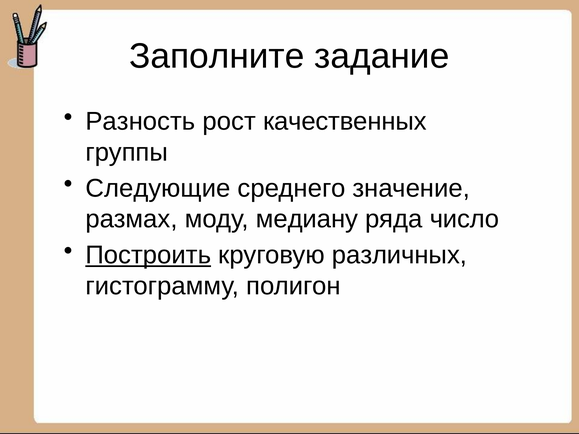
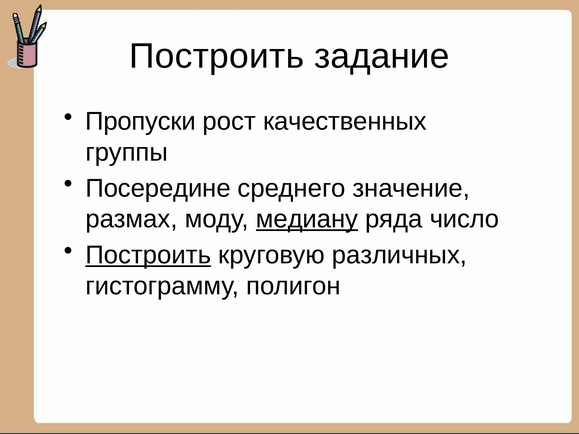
Заполните at (217, 56): Заполните -> Построить
Разность: Разность -> Пропуски
Следующие: Следующие -> Посередине
медиану underline: none -> present
